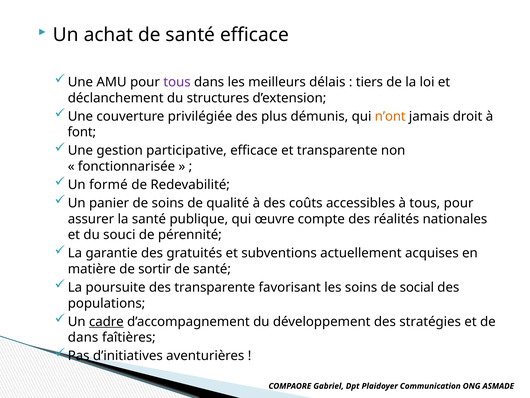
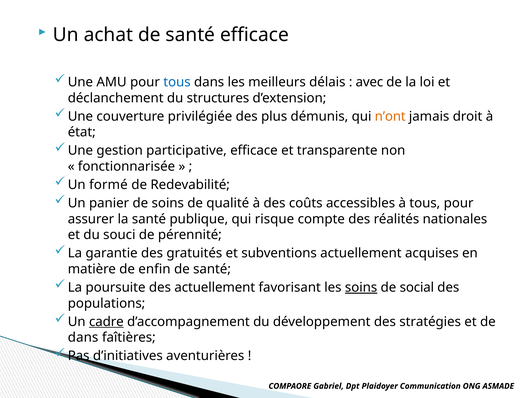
tous at (177, 82) colour: purple -> blue
tiers: tiers -> avec
font: font -> état
œuvre: œuvre -> risque
sortir: sortir -> enfin
des transparente: transparente -> actuellement
soins at (361, 287) underline: none -> present
